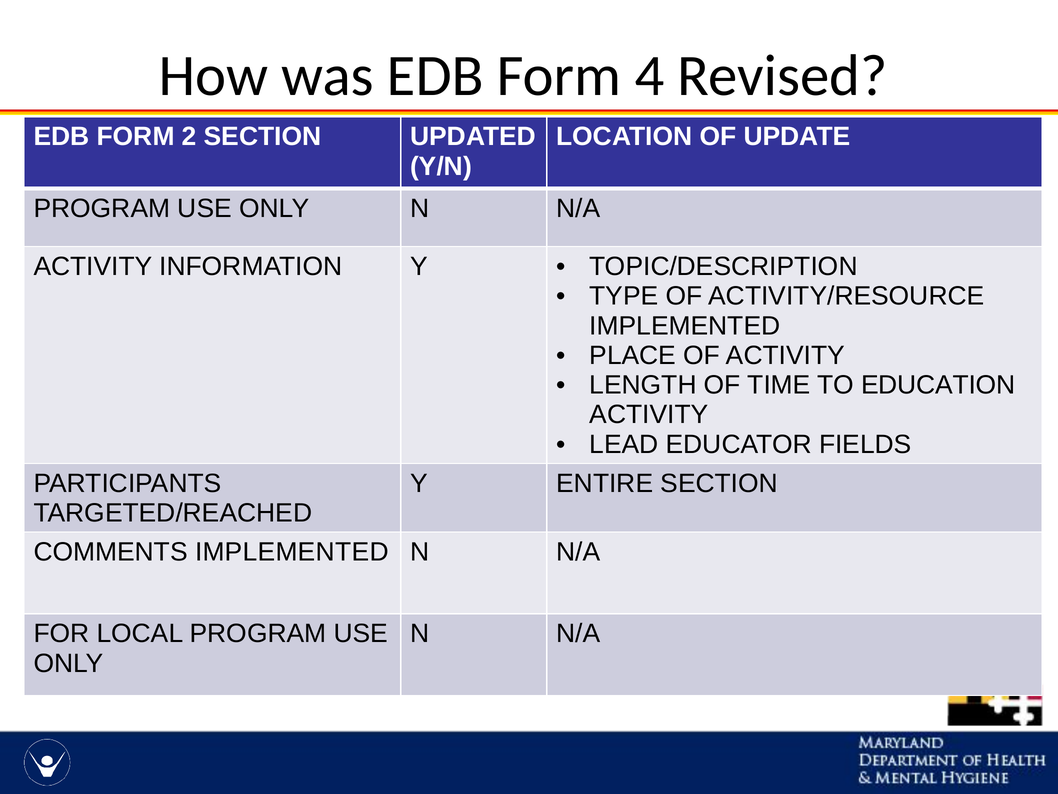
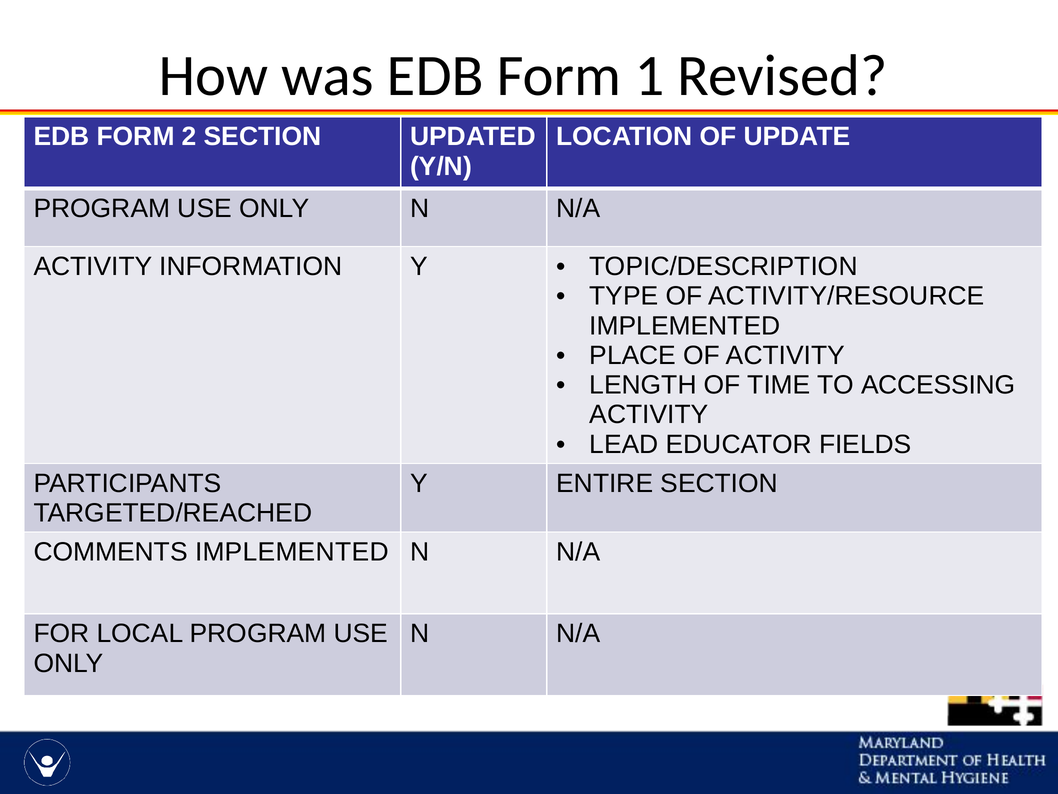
4: 4 -> 1
EDUCATION: EDUCATION -> ACCESSING
